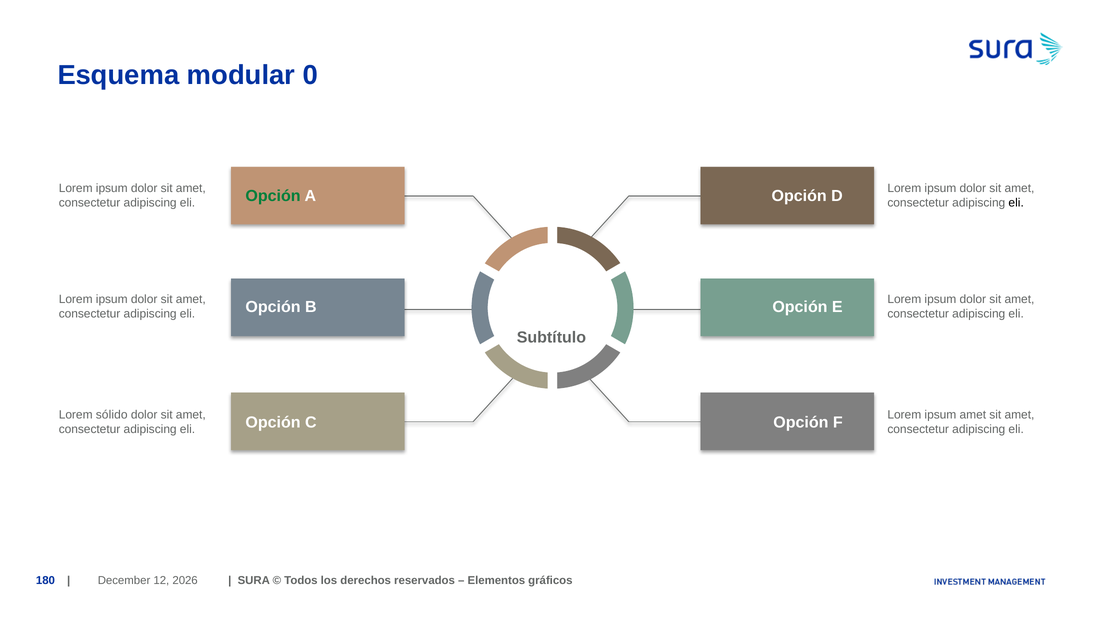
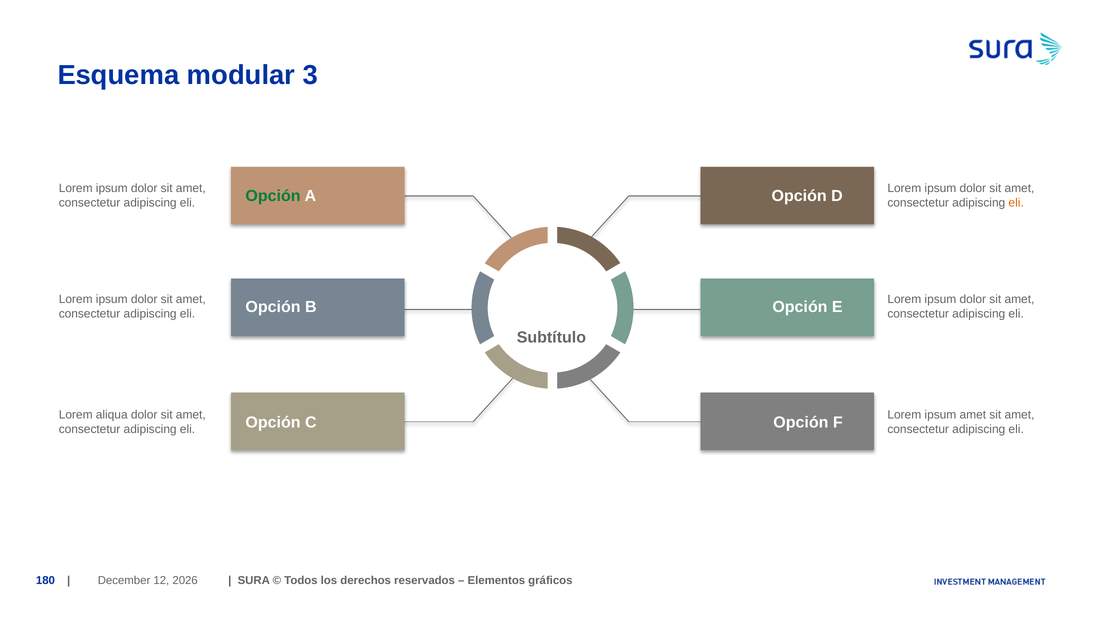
0: 0 -> 3
eli at (1016, 203) colour: black -> orange
sólido: sólido -> aliqua
